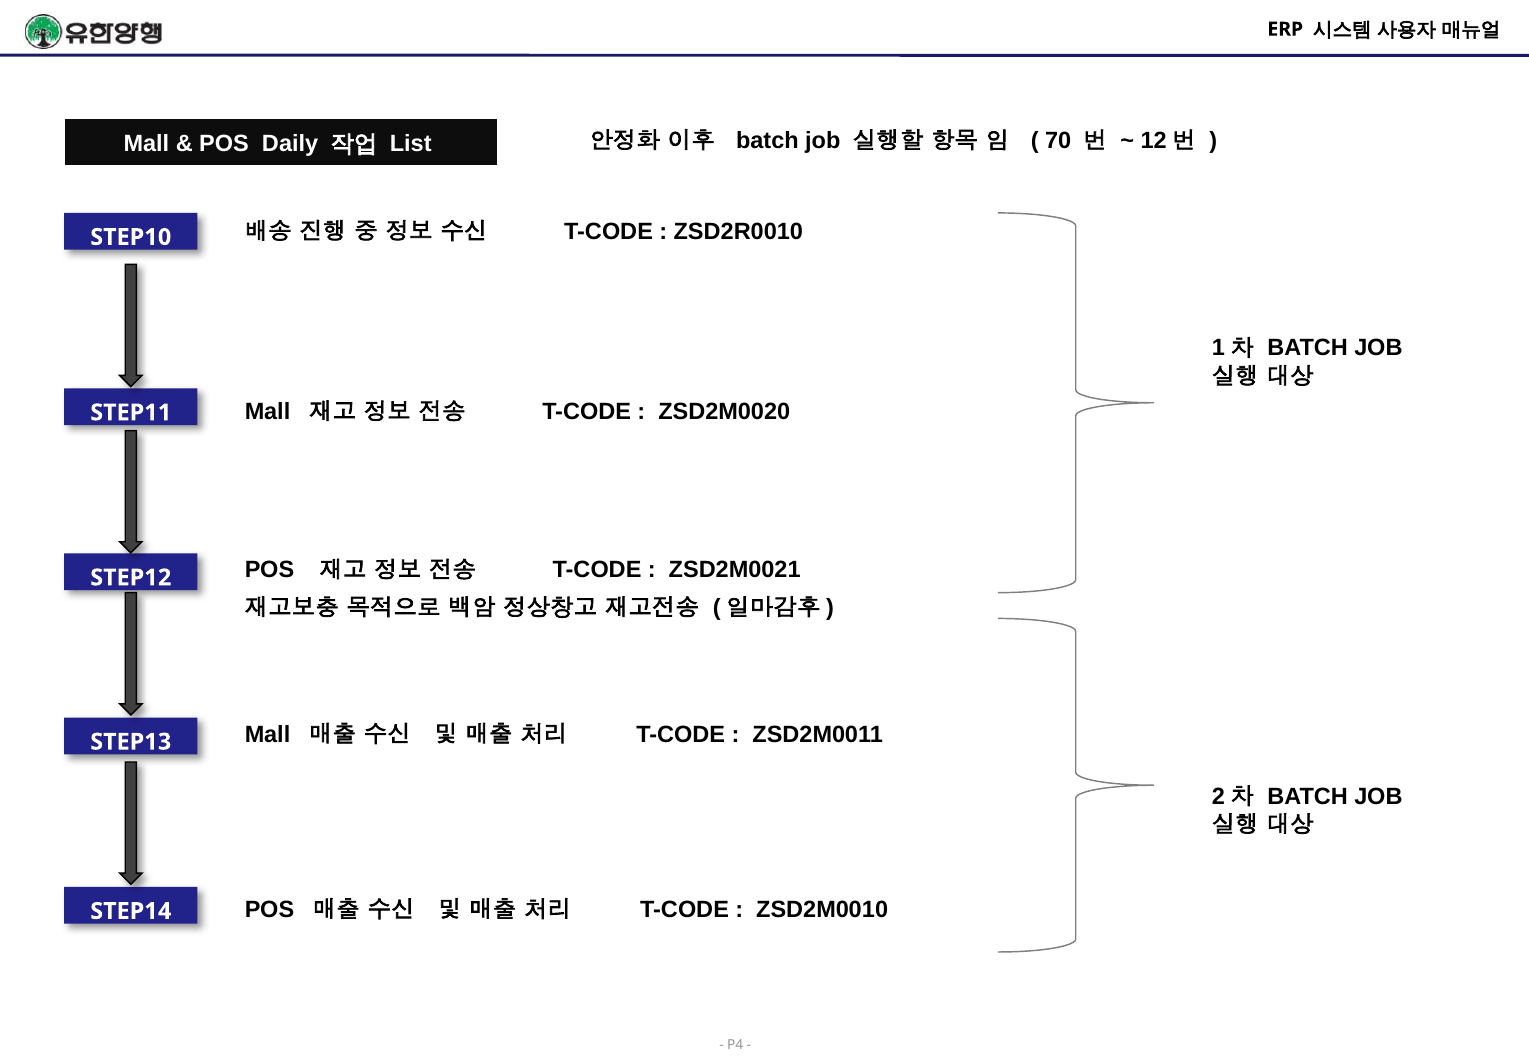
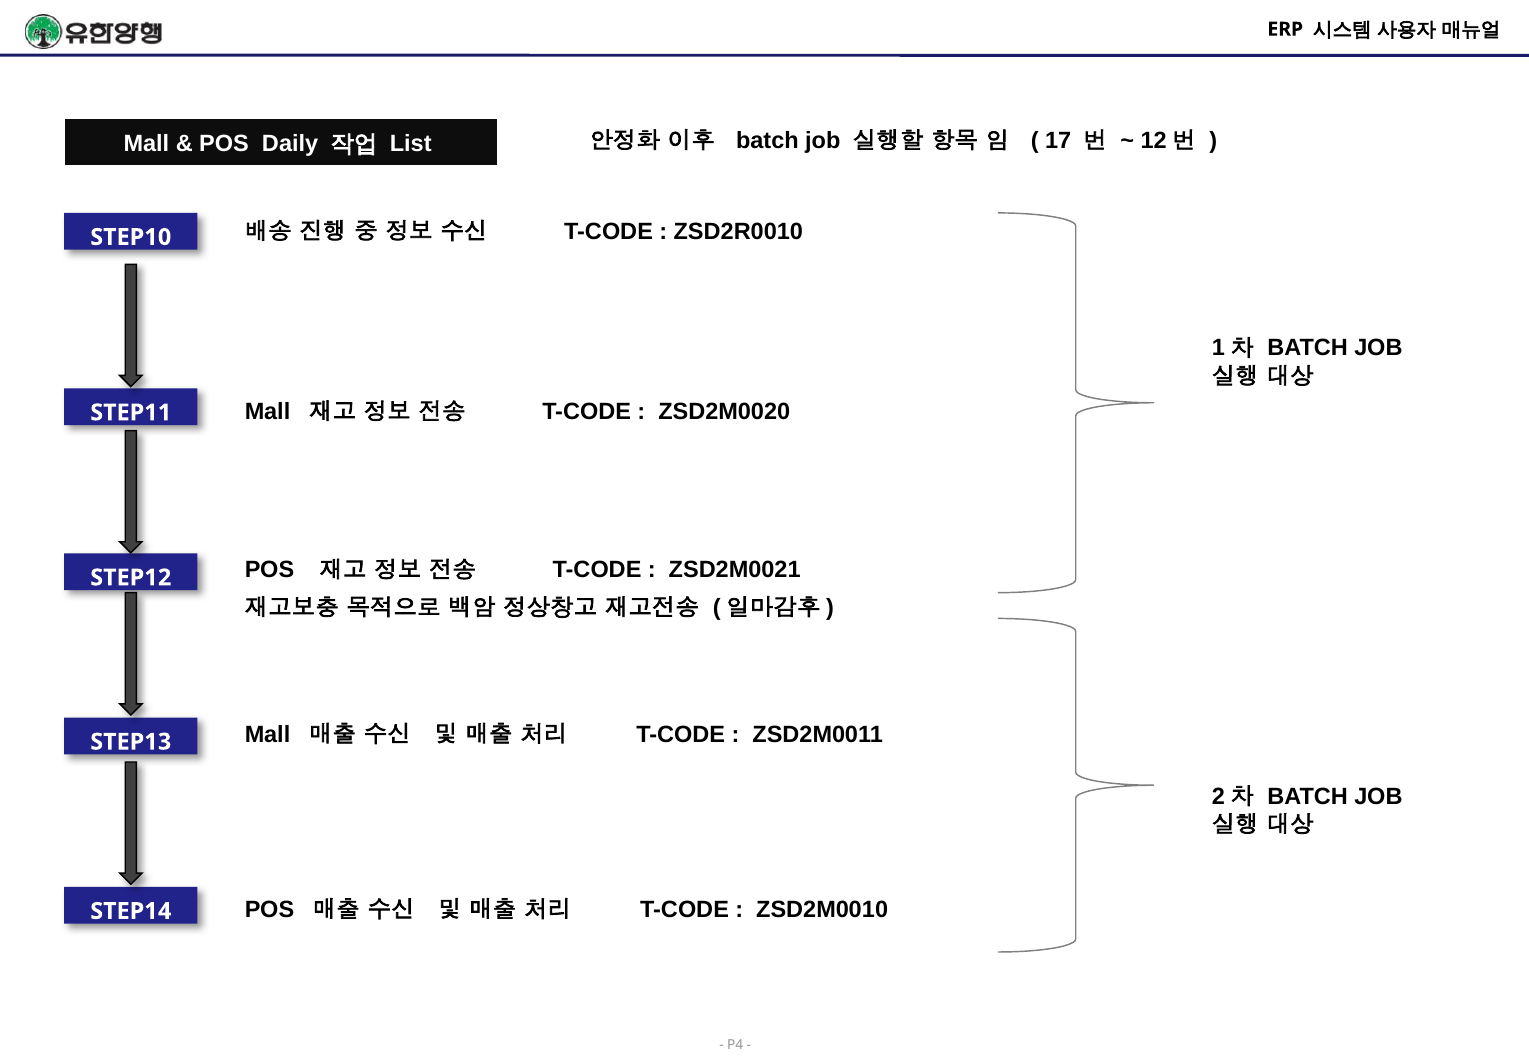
70: 70 -> 17
